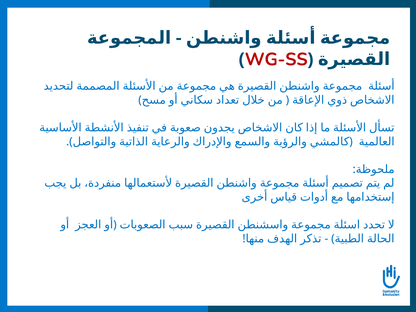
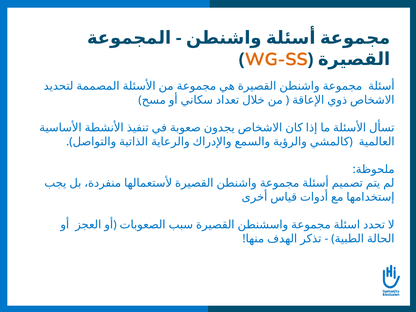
WG-SS colour: red -> orange
